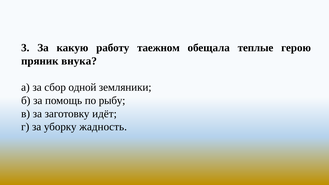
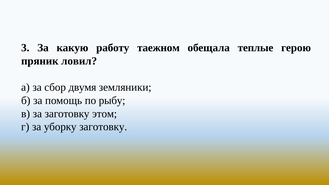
внука: внука -> ловил
одной: одной -> двумя
идёт: идёт -> этом
уборку жадность: жадность -> заготовку
